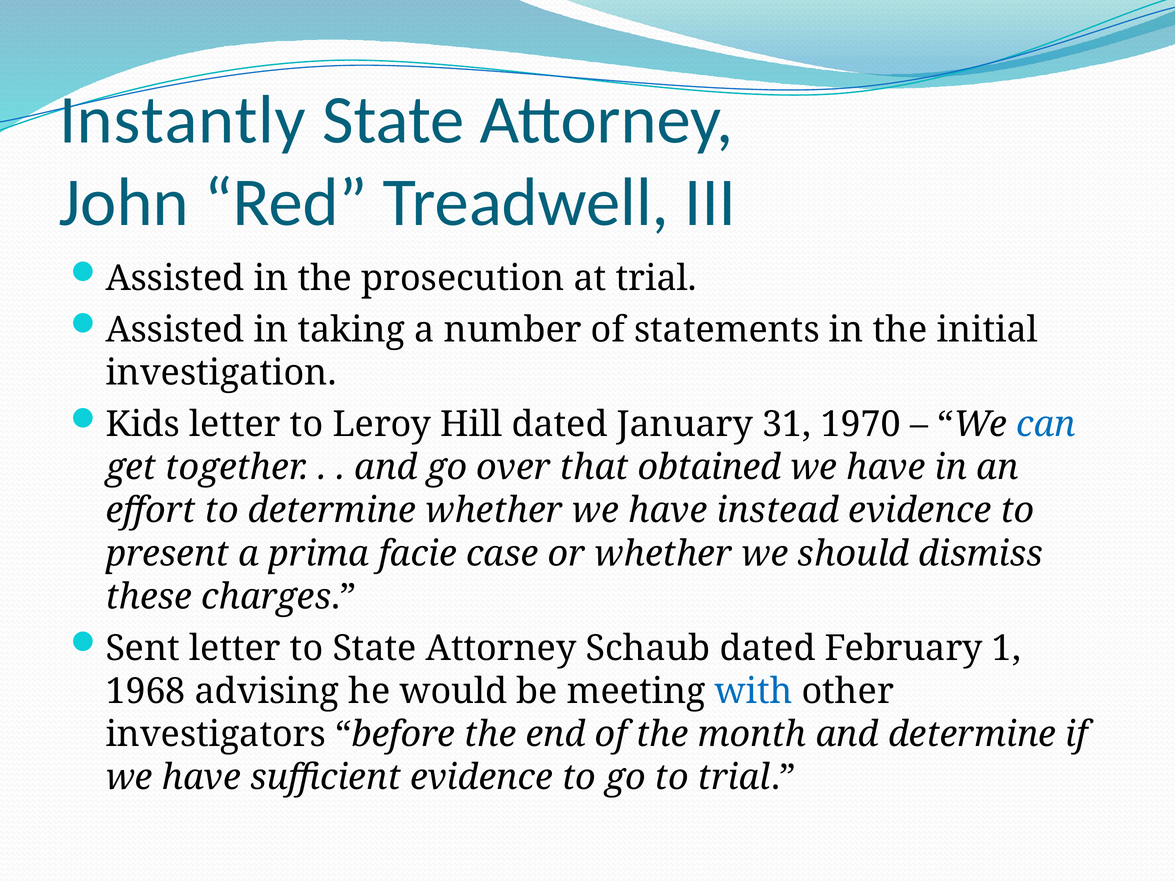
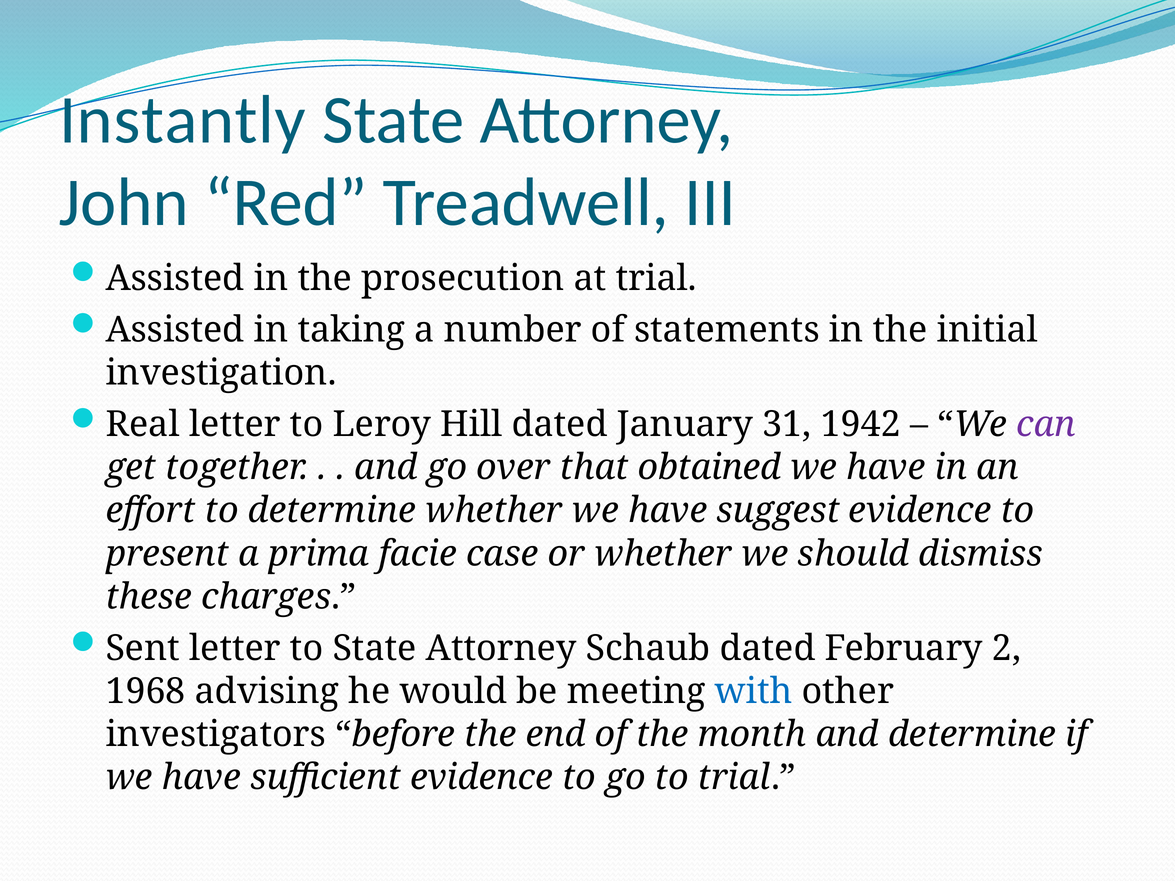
Kids: Kids -> Real
1970: 1970 -> 1942
can colour: blue -> purple
instead: instead -> suggest
1: 1 -> 2
